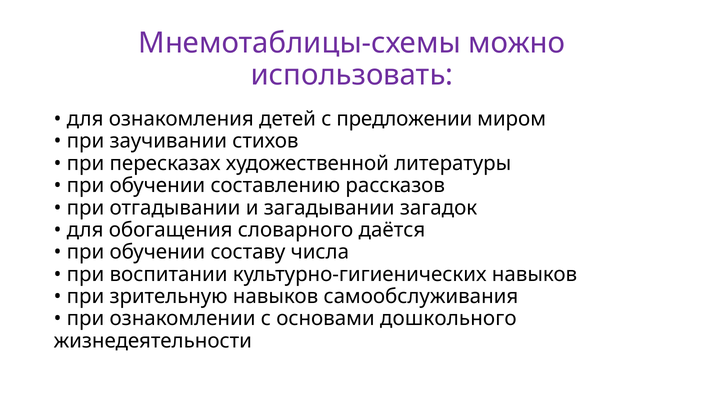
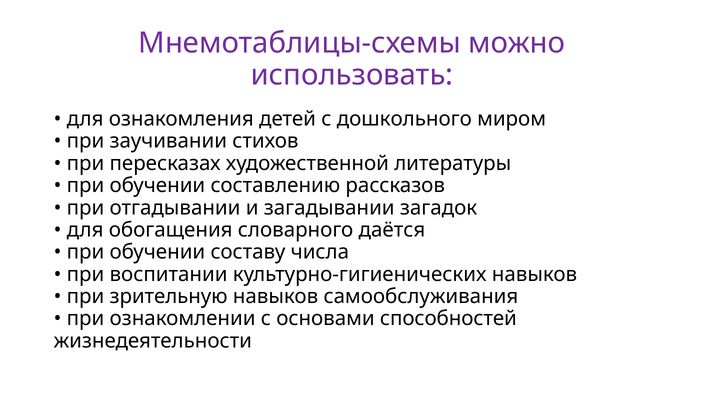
предложении: предложении -> дошкольного
дошкольного: дошкольного -> способностей
